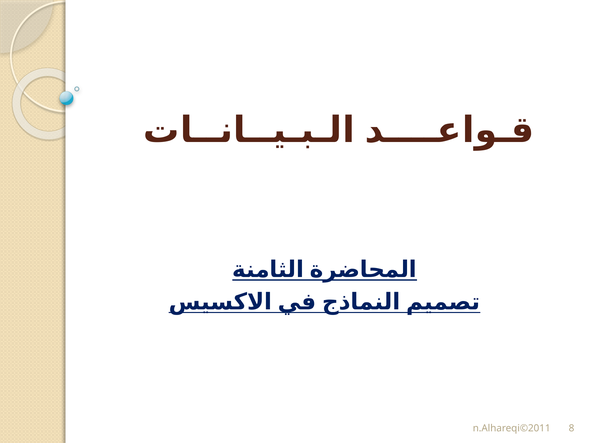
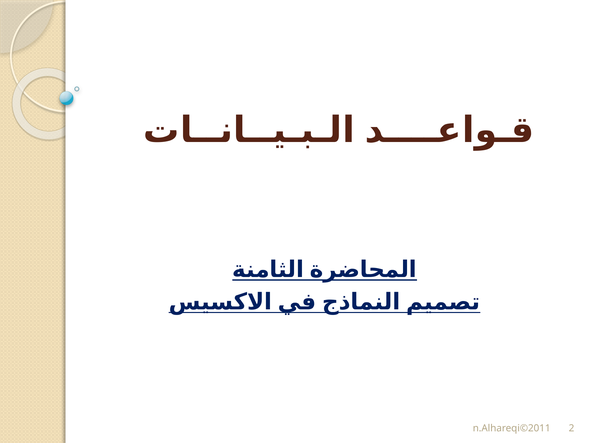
8: 8 -> 2
